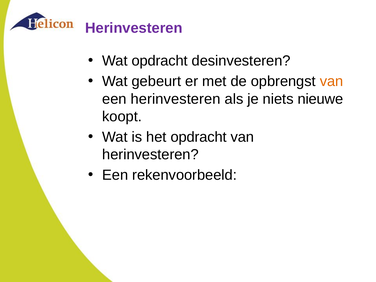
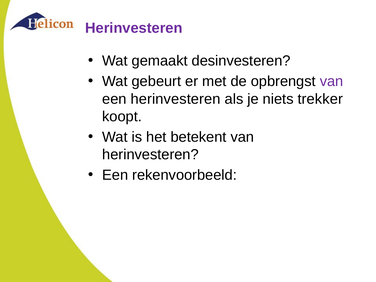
Wat opdracht: opdracht -> gemaakt
van at (332, 81) colour: orange -> purple
nieuwe: nieuwe -> trekker
het opdracht: opdracht -> betekent
